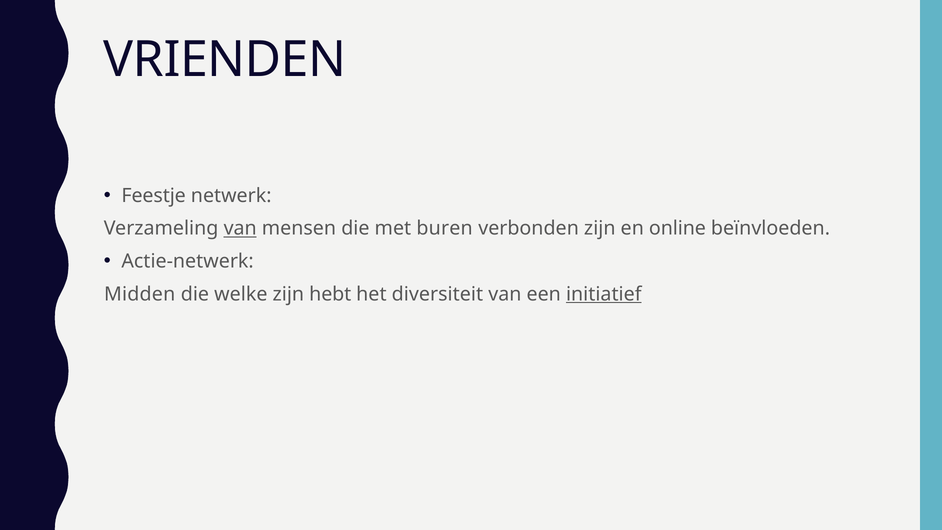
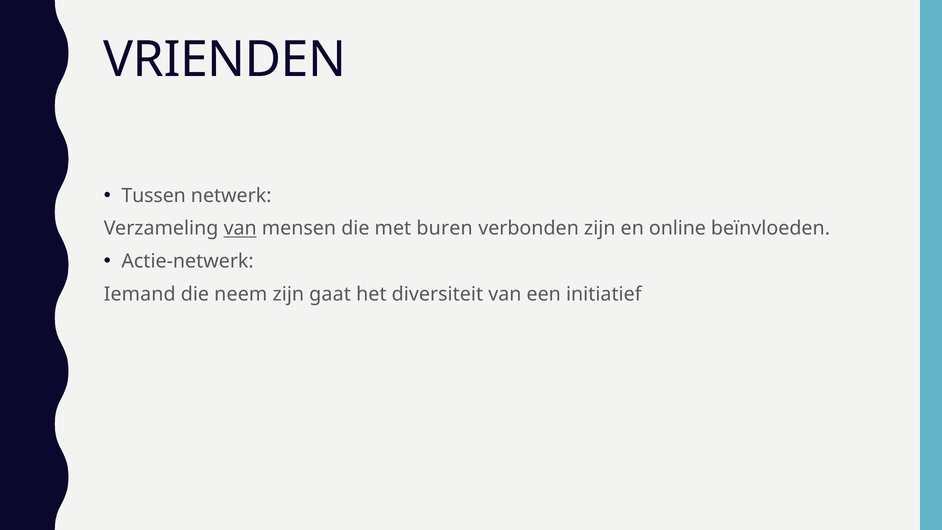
Feestje: Feestje -> Tussen
Midden: Midden -> Iemand
welke: welke -> neem
hebt: hebt -> gaat
initiatief underline: present -> none
